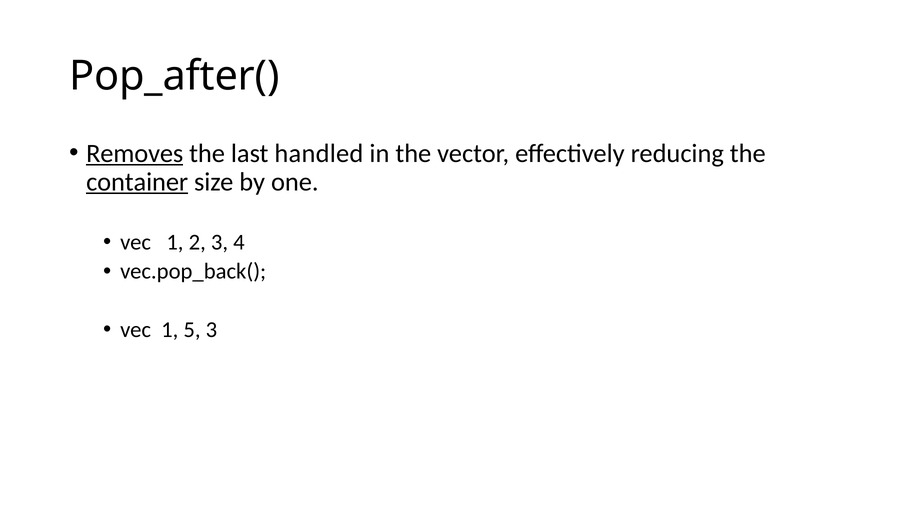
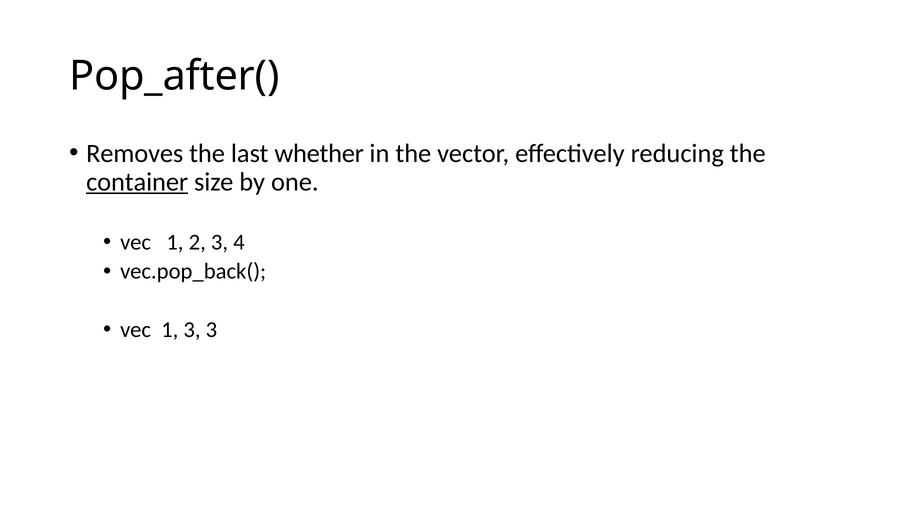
Removes underline: present -> none
handled: handled -> whether
1 5: 5 -> 3
